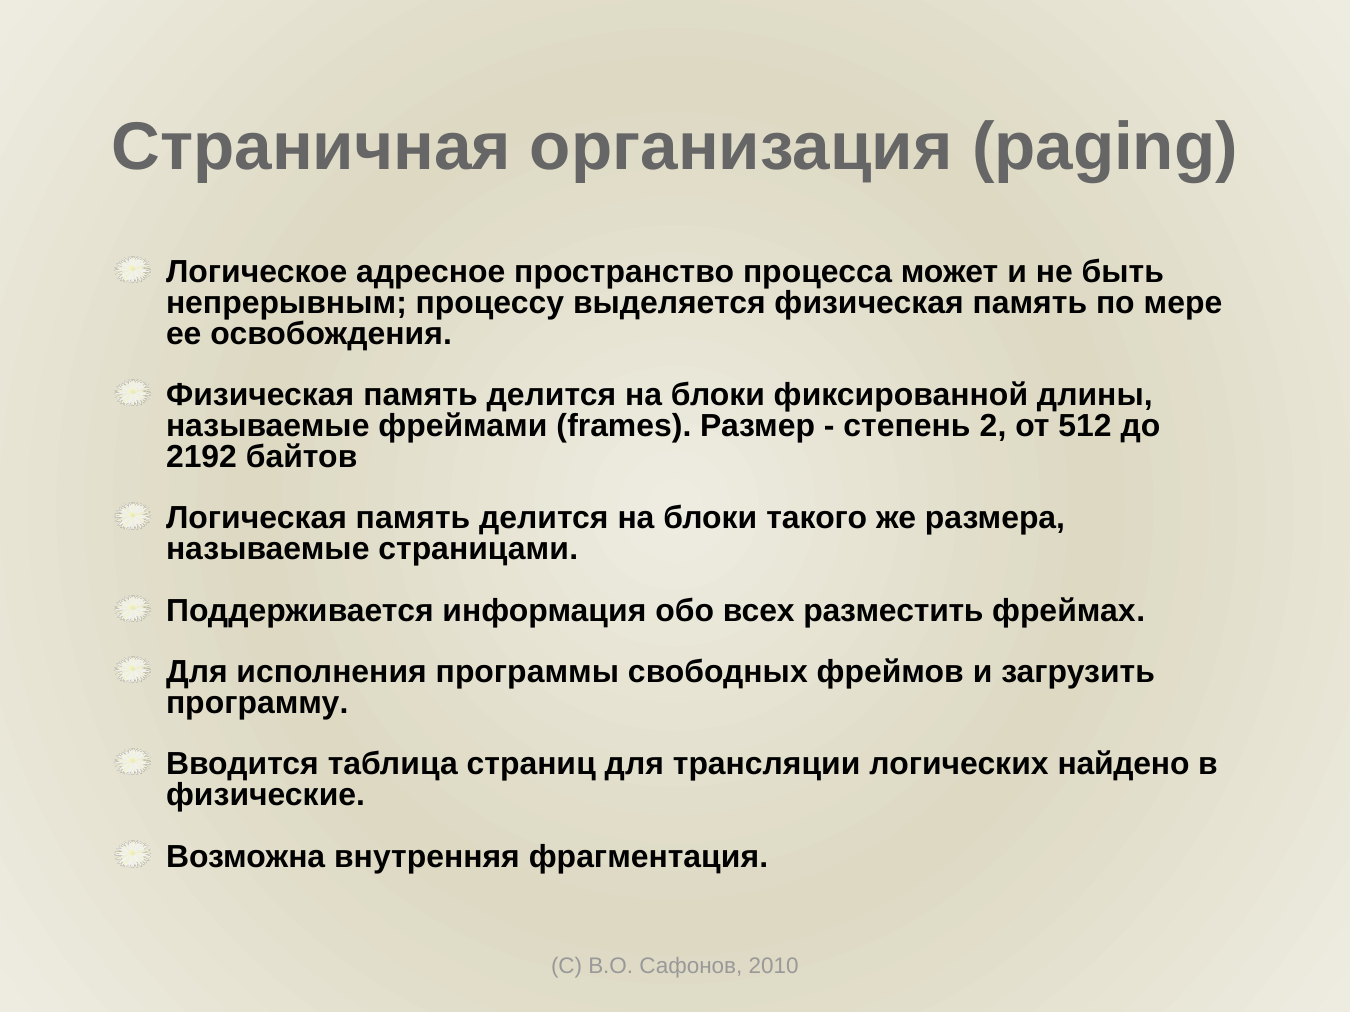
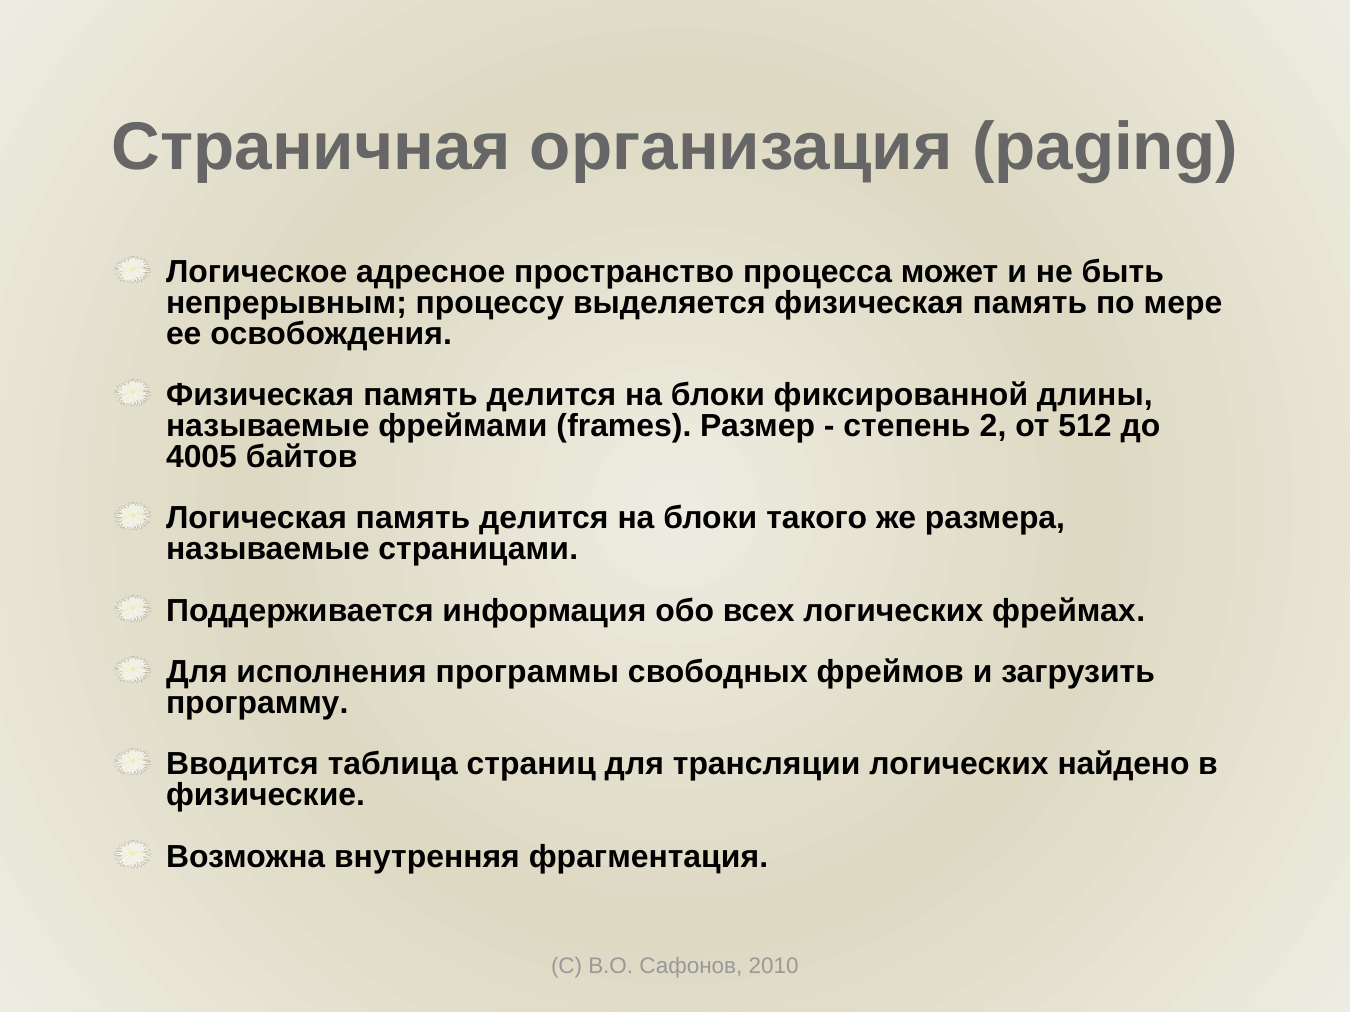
2192: 2192 -> 4005
всех разместить: разместить -> логических
